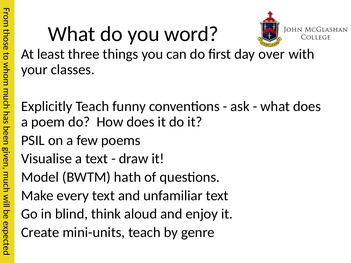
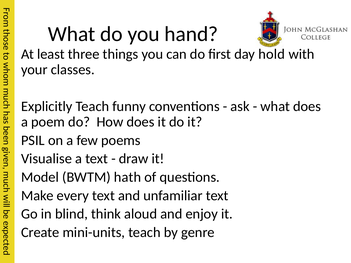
word: word -> hand
over: over -> hold
